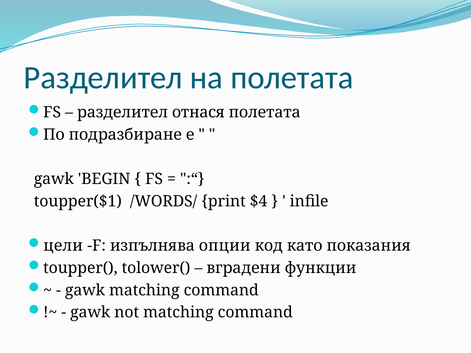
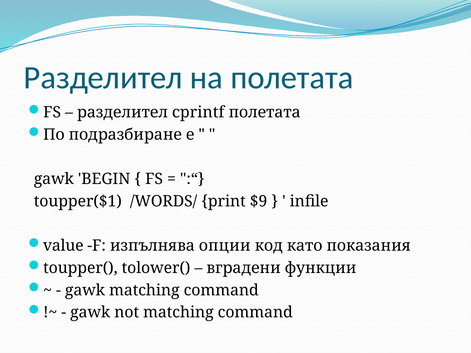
отнася: отнася -> сprintf
$4: $4 -> $9
цели: цели -> value
